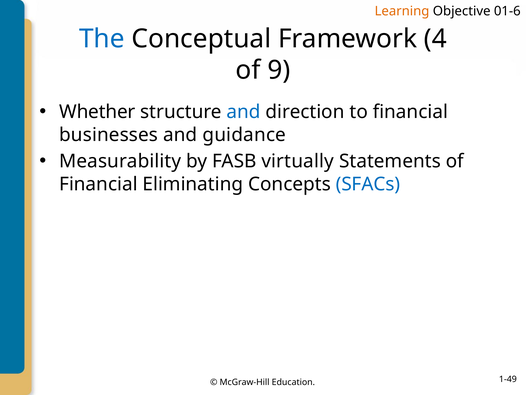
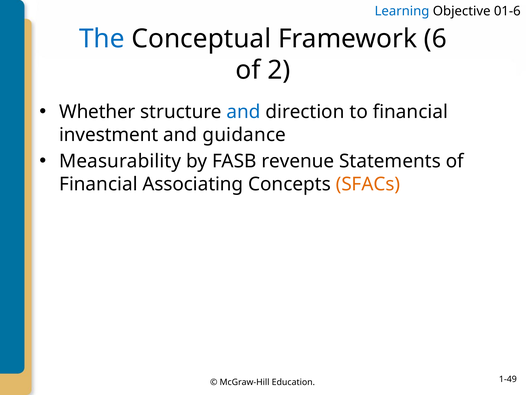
Learning colour: orange -> blue
4: 4 -> 6
9: 9 -> 2
businesses: businesses -> investment
virtually: virtually -> revenue
Eliminating: Eliminating -> Associating
SFACs colour: blue -> orange
